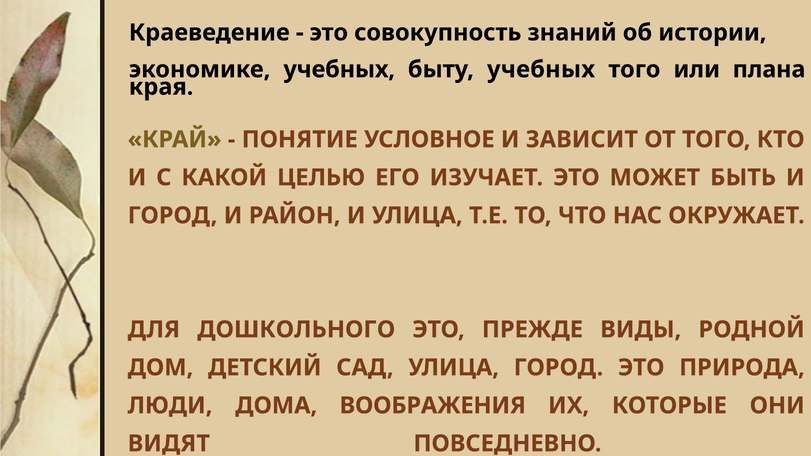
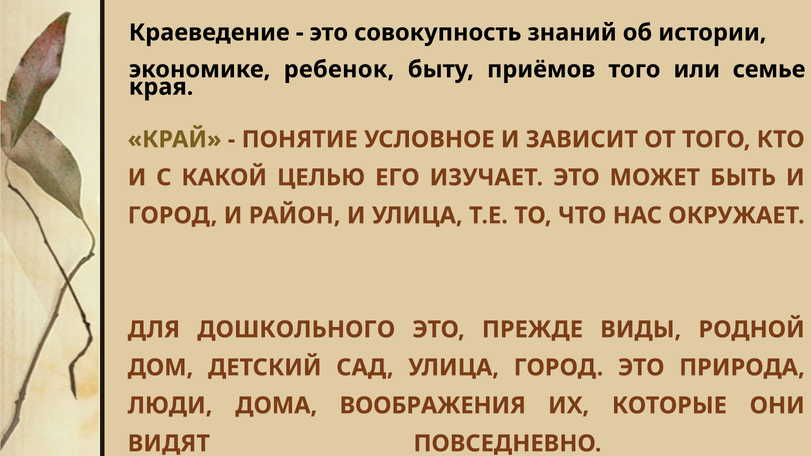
экономике учебных: учебных -> ребенок
быту учебных: учебных -> приёмов
плана: плана -> семье
